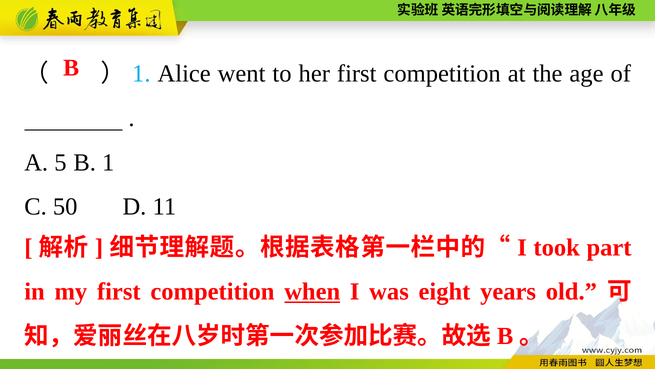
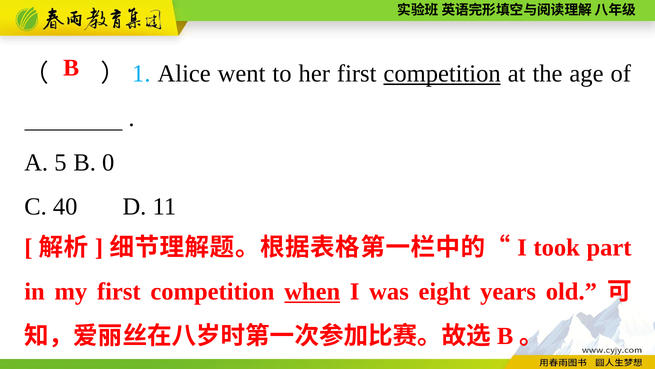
competition at (442, 74) underline: none -> present
B 1: 1 -> 0
50: 50 -> 40
